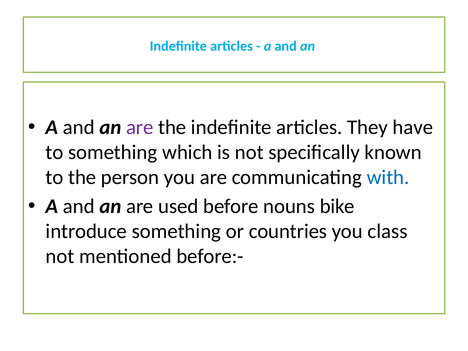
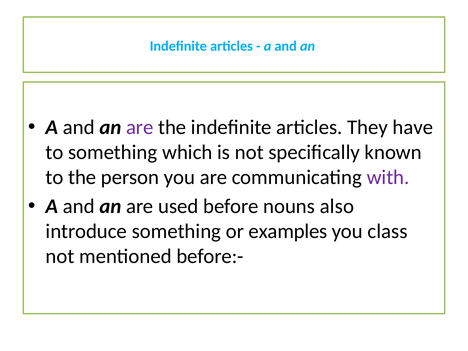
with colour: blue -> purple
bike: bike -> also
countries: countries -> examples
